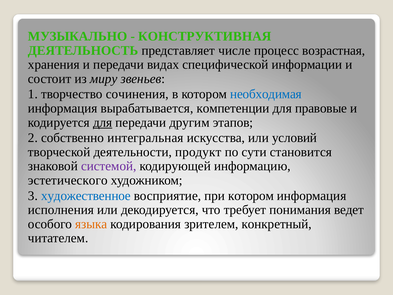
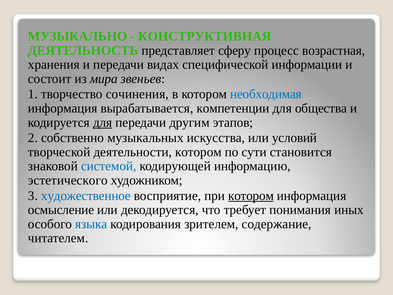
числе: числе -> сферу
миру: миру -> мира
правовые: правовые -> общества
интегральная: интегральная -> музыкальных
деятельности продукт: продукт -> котором
системой colour: purple -> blue
котором at (251, 196) underline: none -> present
исполнения: исполнения -> осмысление
ведет: ведет -> иных
языка colour: orange -> blue
конкретный: конкретный -> содержание
